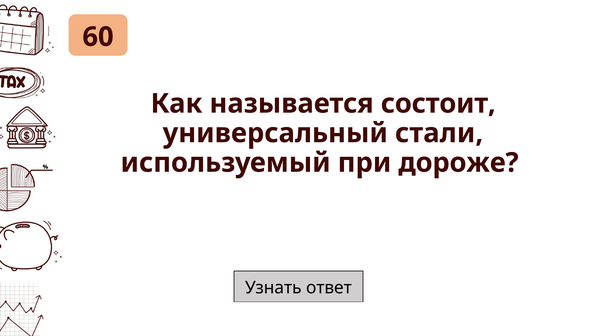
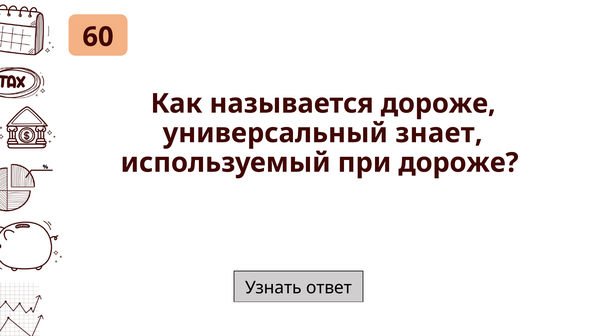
называется состоит: состоит -> дороже
стали: стали -> знает
